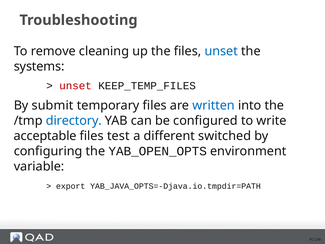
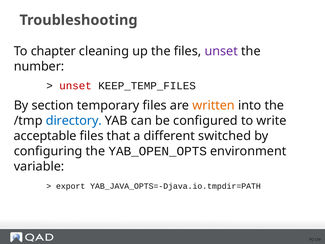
remove: remove -> chapter
unset at (221, 51) colour: blue -> purple
systems: systems -> number
submit: submit -> section
written colour: blue -> orange
test: test -> that
